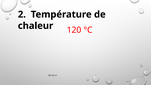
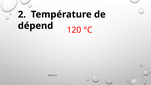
chaleur: chaleur -> dépend
